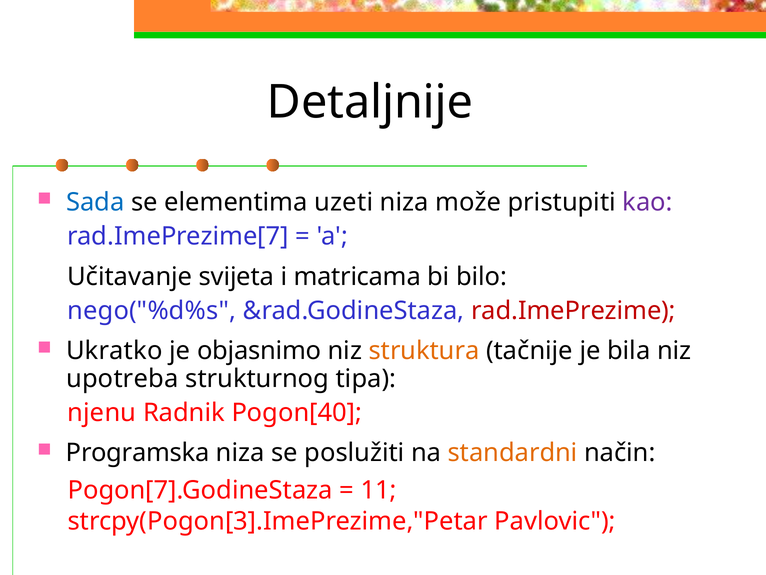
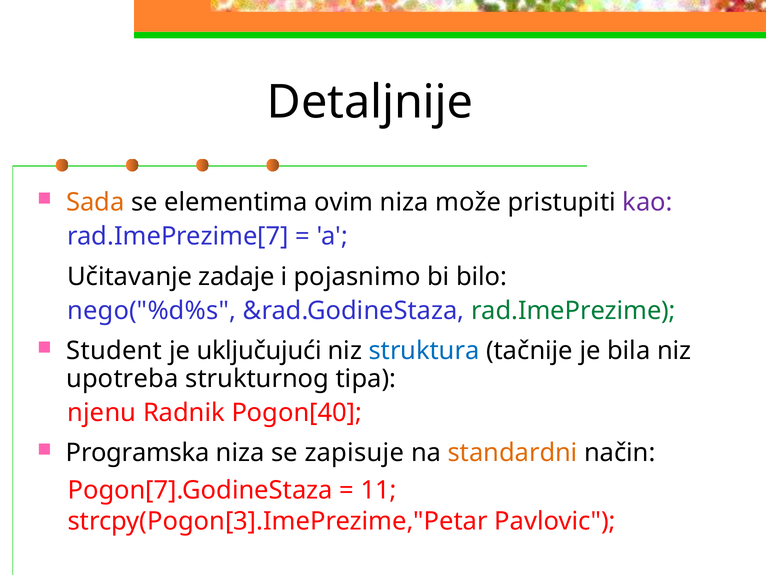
Sada colour: blue -> orange
uzeti: uzeti -> ovim
svijeta: svijeta -> zadaje
matricama: matricama -> pojasnimo
rad.ImePrezime colour: red -> green
Ukratko: Ukratko -> Student
objasnimo: objasnimo -> uključujući
struktura colour: orange -> blue
poslužiti: poslužiti -> zapisuje
